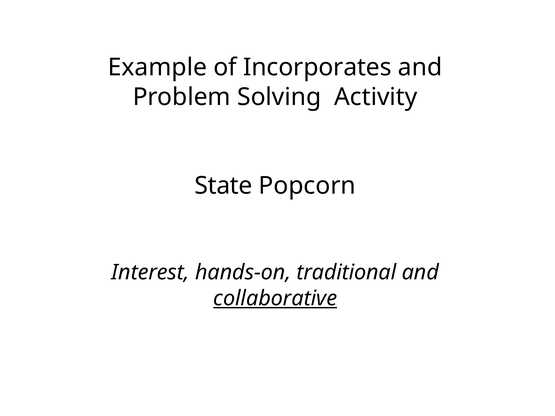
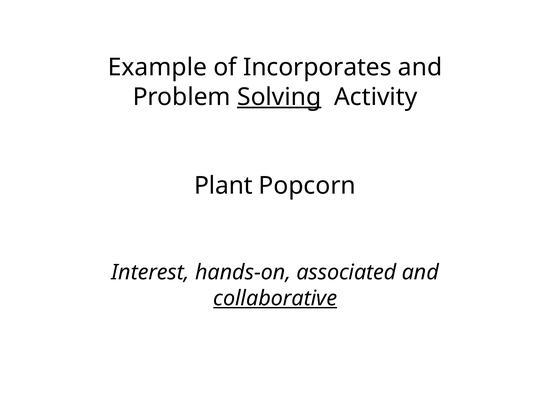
Solving underline: none -> present
State: State -> Plant
traditional: traditional -> associated
